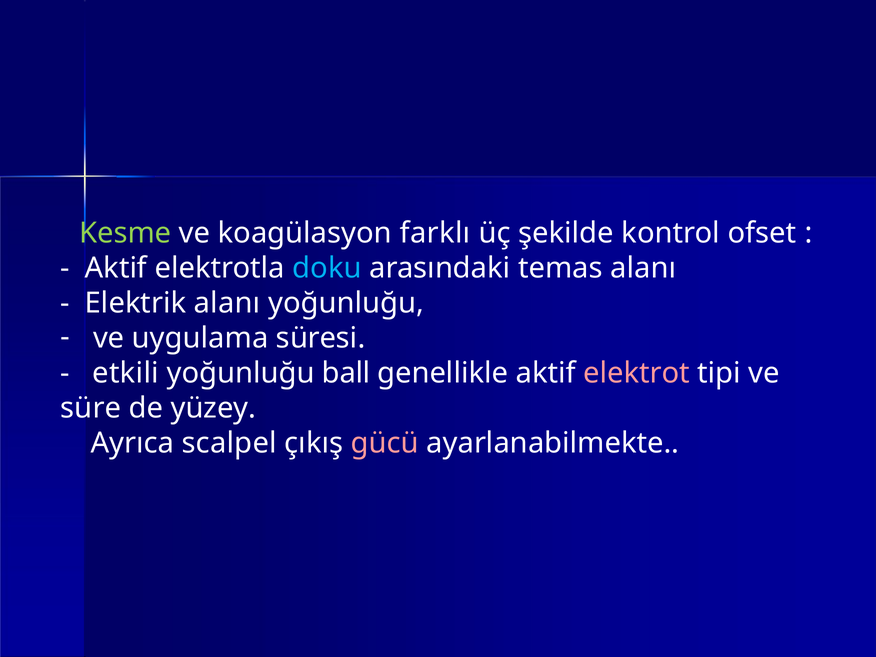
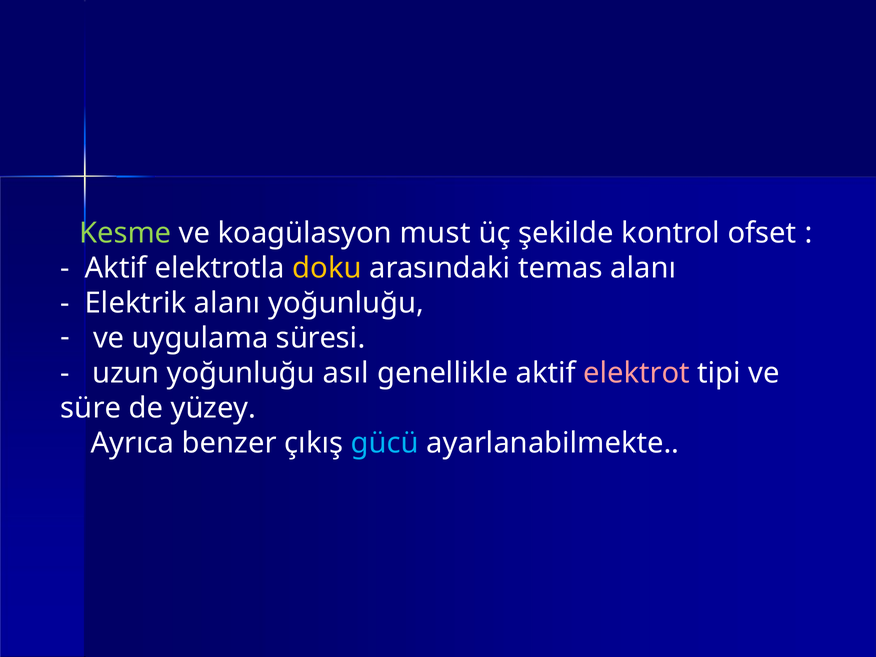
farklı: farklı -> must
doku colour: light blue -> yellow
etkili: etkili -> uzun
ball: ball -> asıl
scalpel: scalpel -> benzer
gücü colour: pink -> light blue
